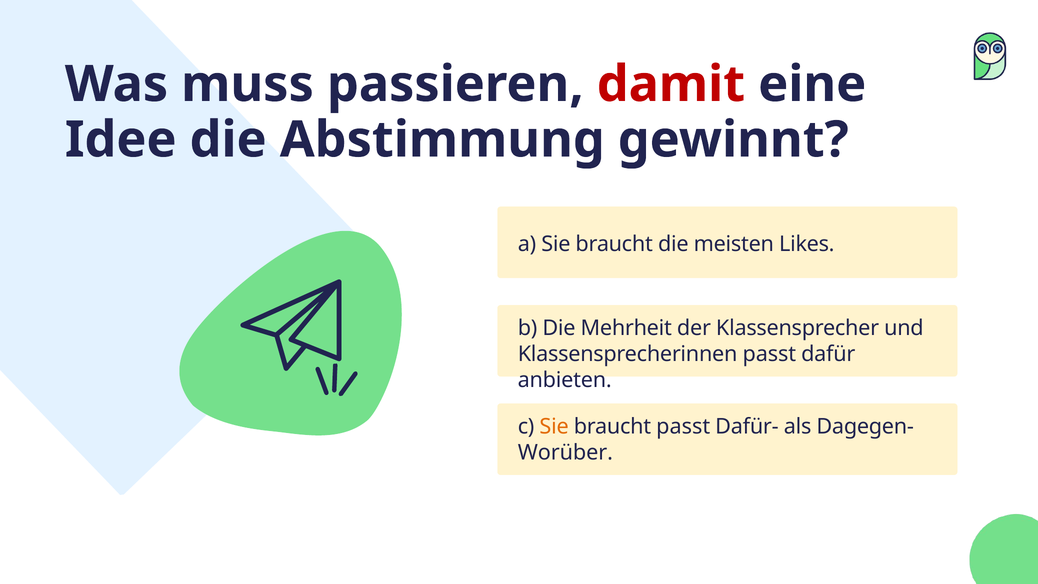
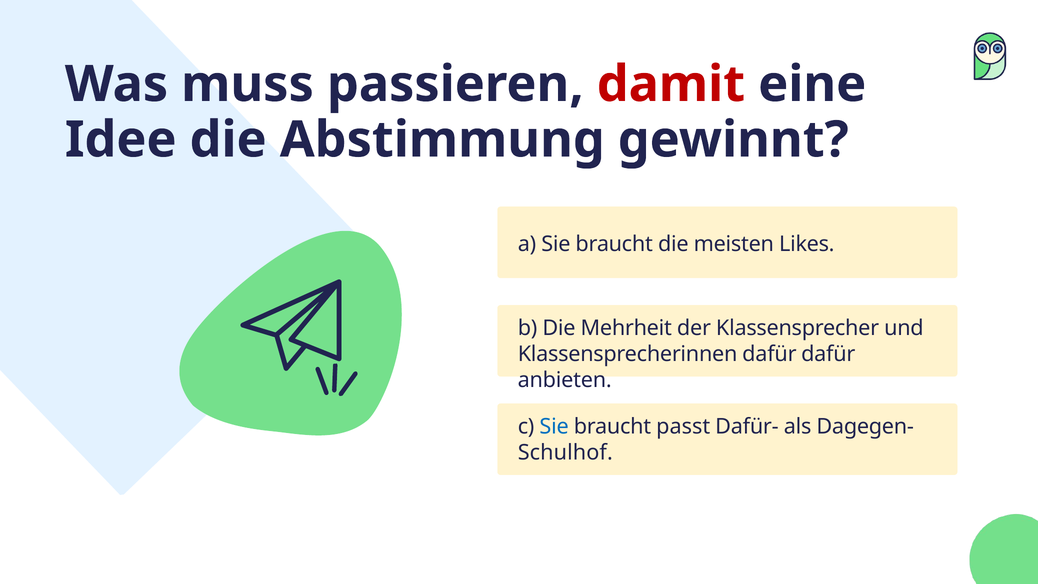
Klassensprecherinnen passt: passt -> dafür
Sie at (554, 427) colour: orange -> blue
Worüber: Worüber -> Schulhof
